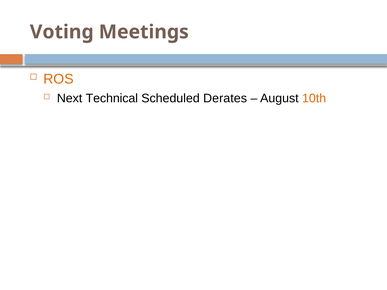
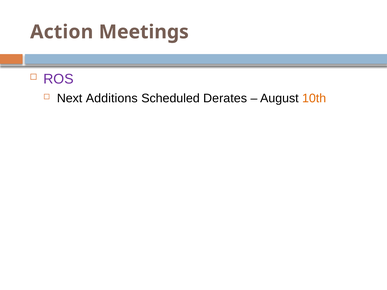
Voting: Voting -> Action
ROS colour: orange -> purple
Technical: Technical -> Additions
